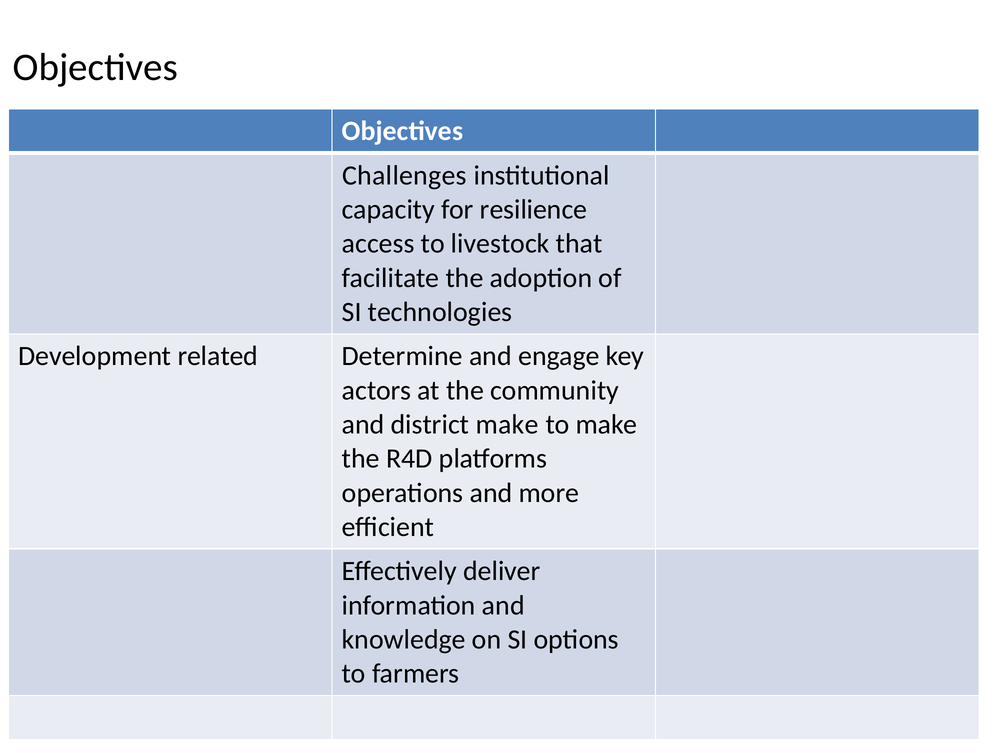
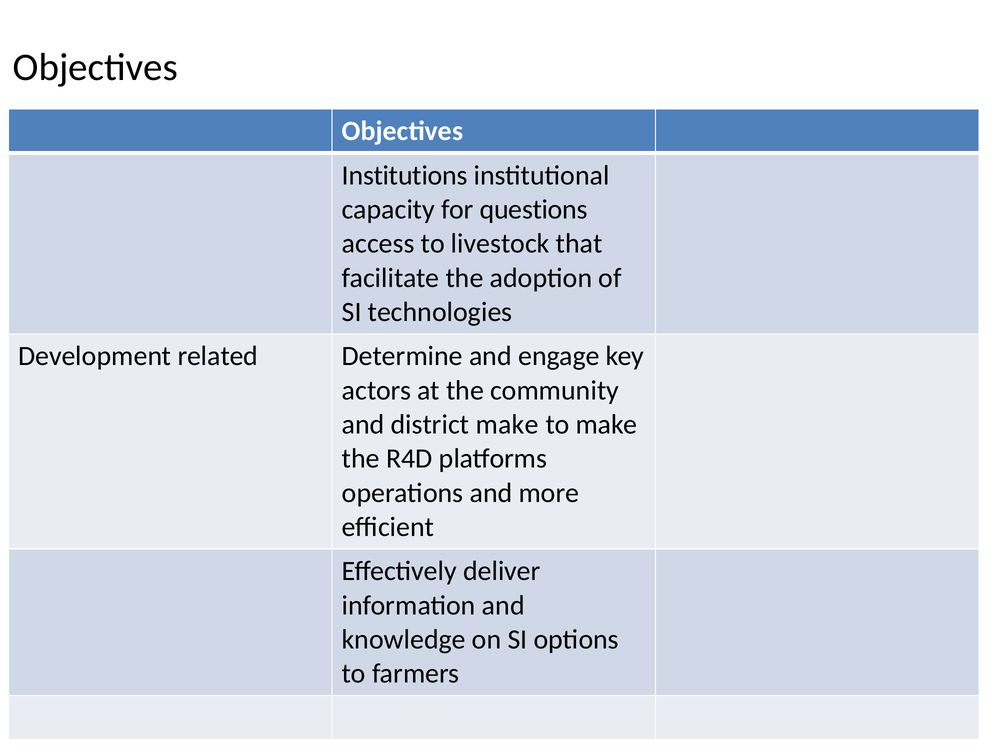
Challenges: Challenges -> Institutions
resilience: resilience -> questions
